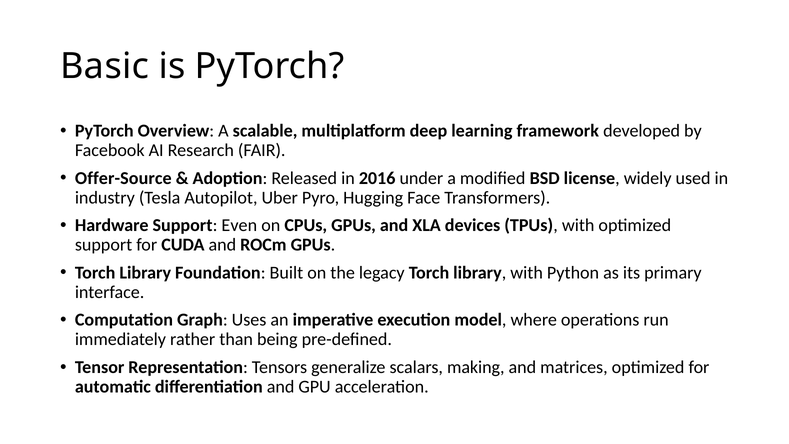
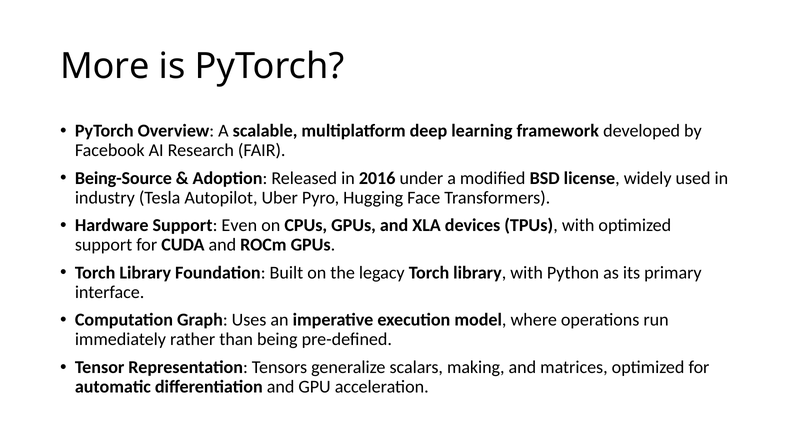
Basic: Basic -> More
Offer-Source: Offer-Source -> Being-Source
